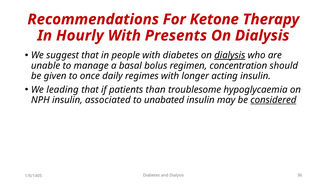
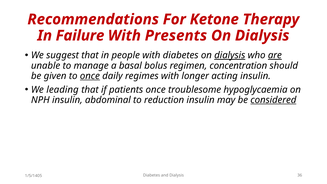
Hourly: Hourly -> Failure
are underline: none -> present
once at (90, 76) underline: none -> present
patients than: than -> once
associated: associated -> abdominal
unabated: unabated -> reduction
